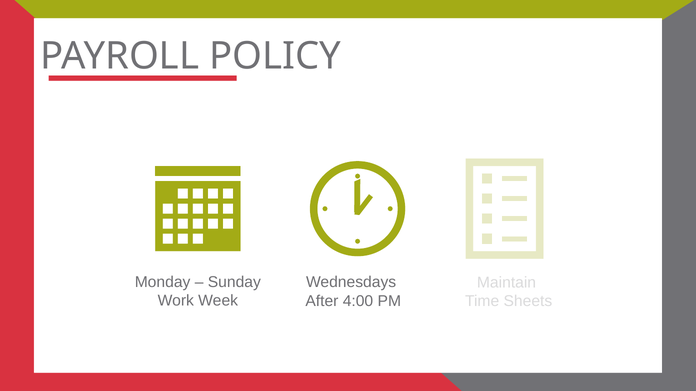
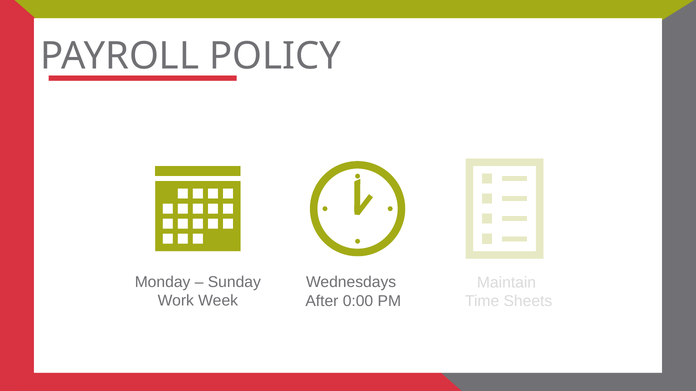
4:00: 4:00 -> 0:00
